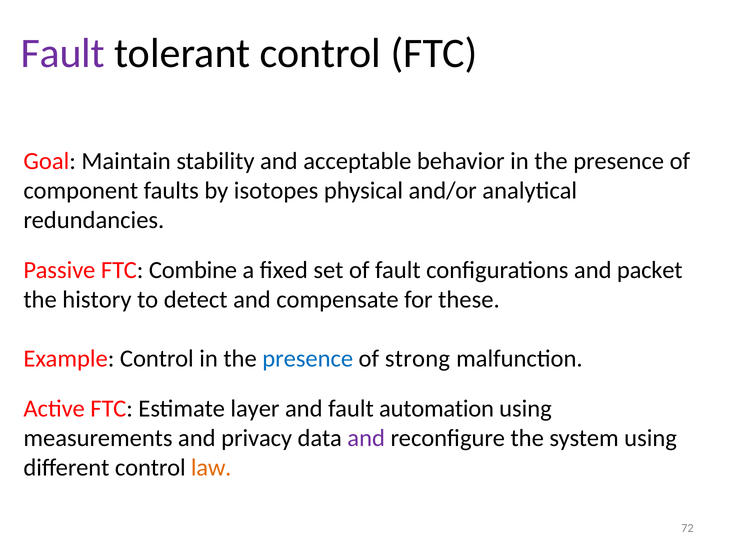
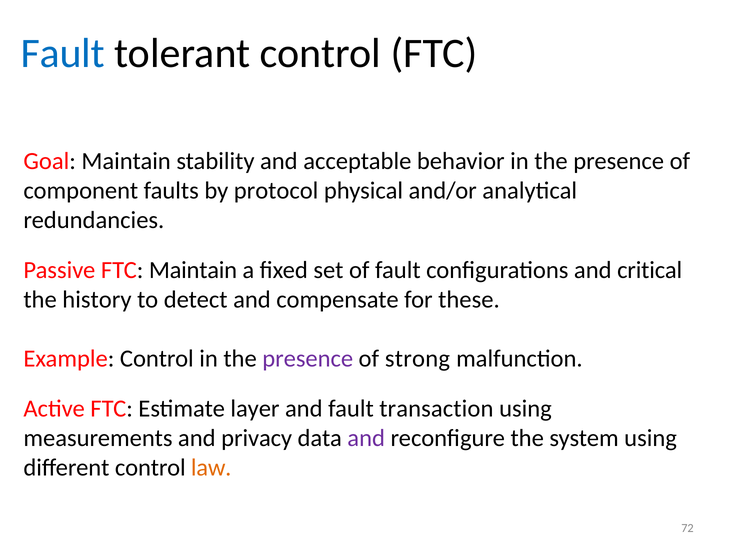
Fault at (63, 54) colour: purple -> blue
isotopes: isotopes -> protocol
FTC Combine: Combine -> Maintain
packet: packet -> critical
presence at (308, 359) colour: blue -> purple
automation: automation -> transaction
